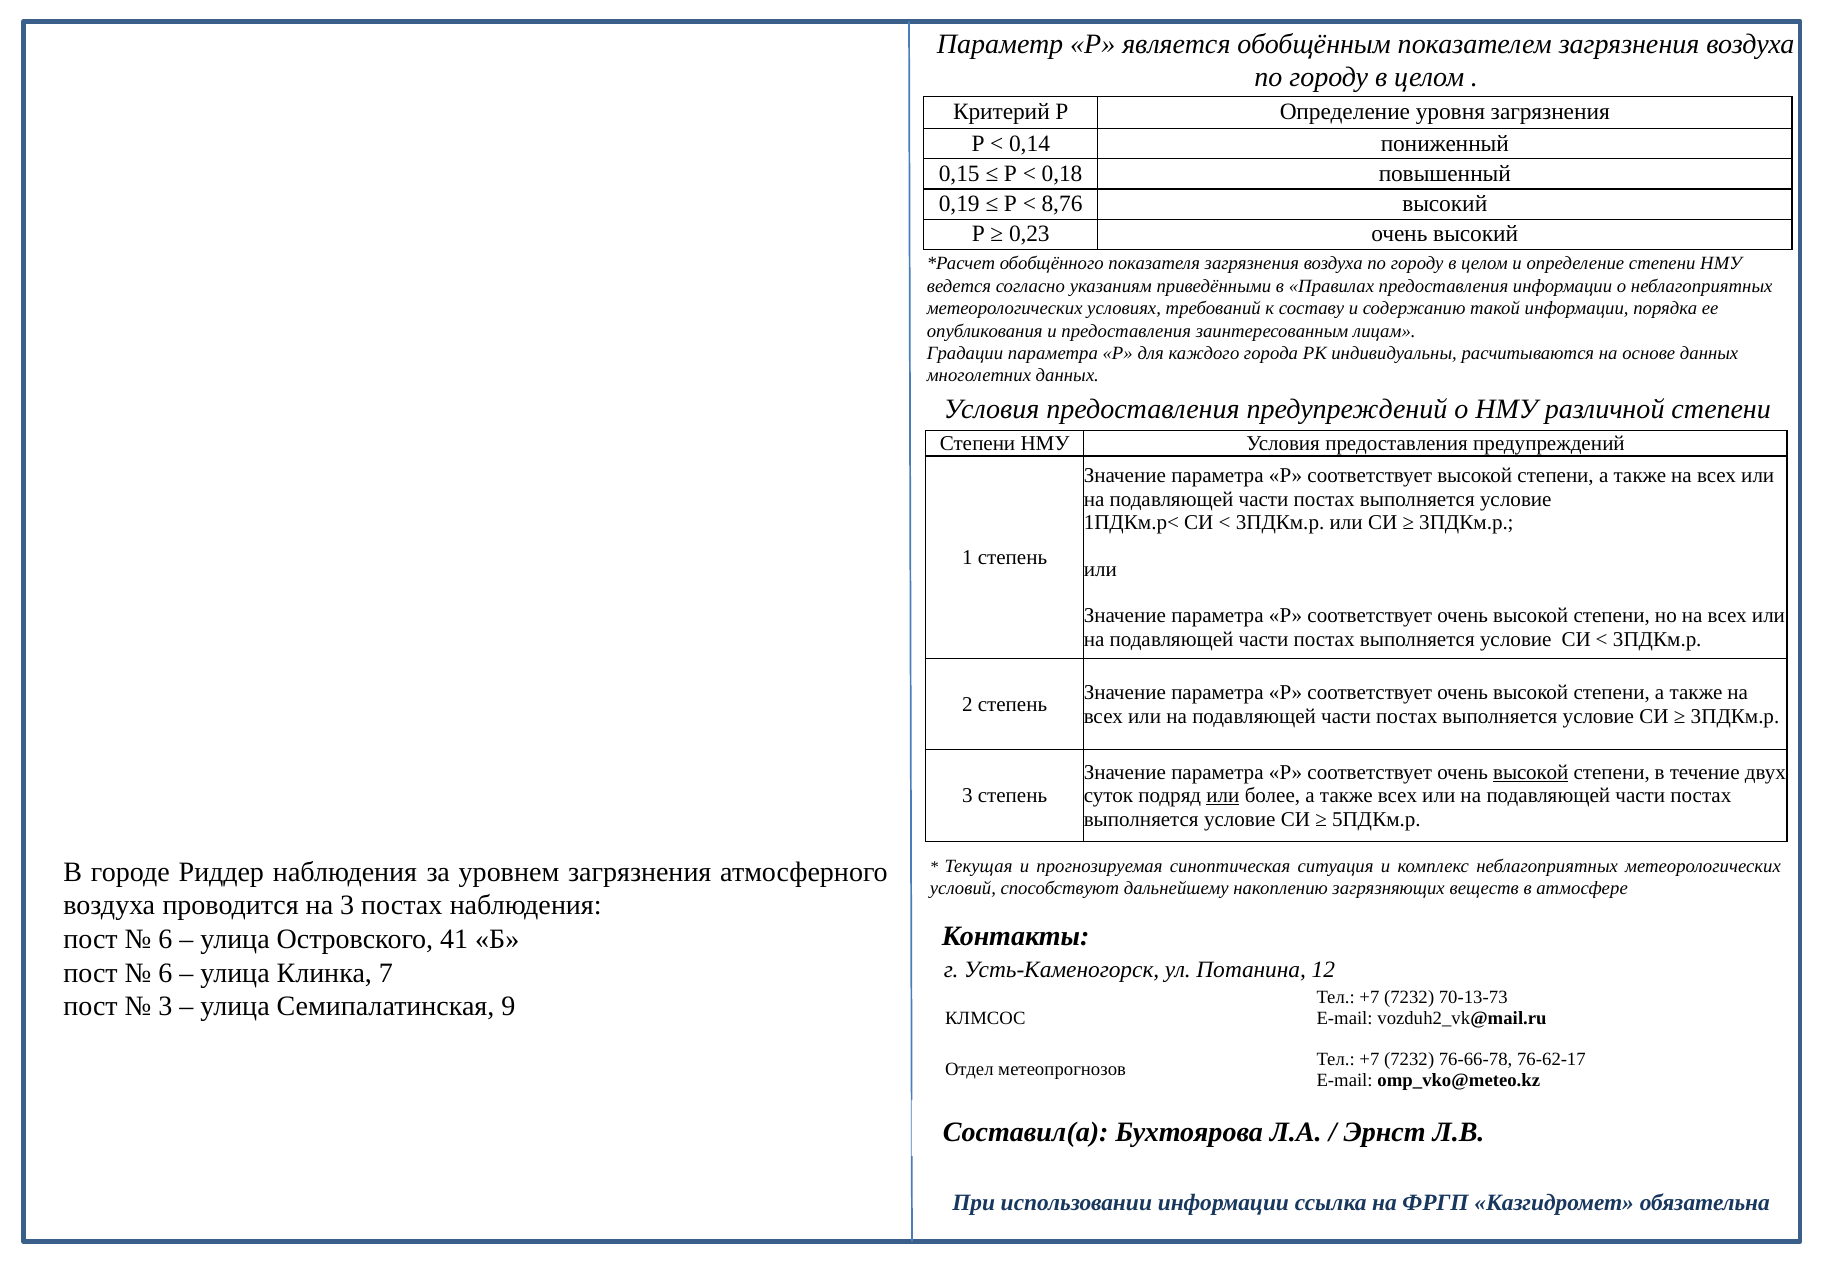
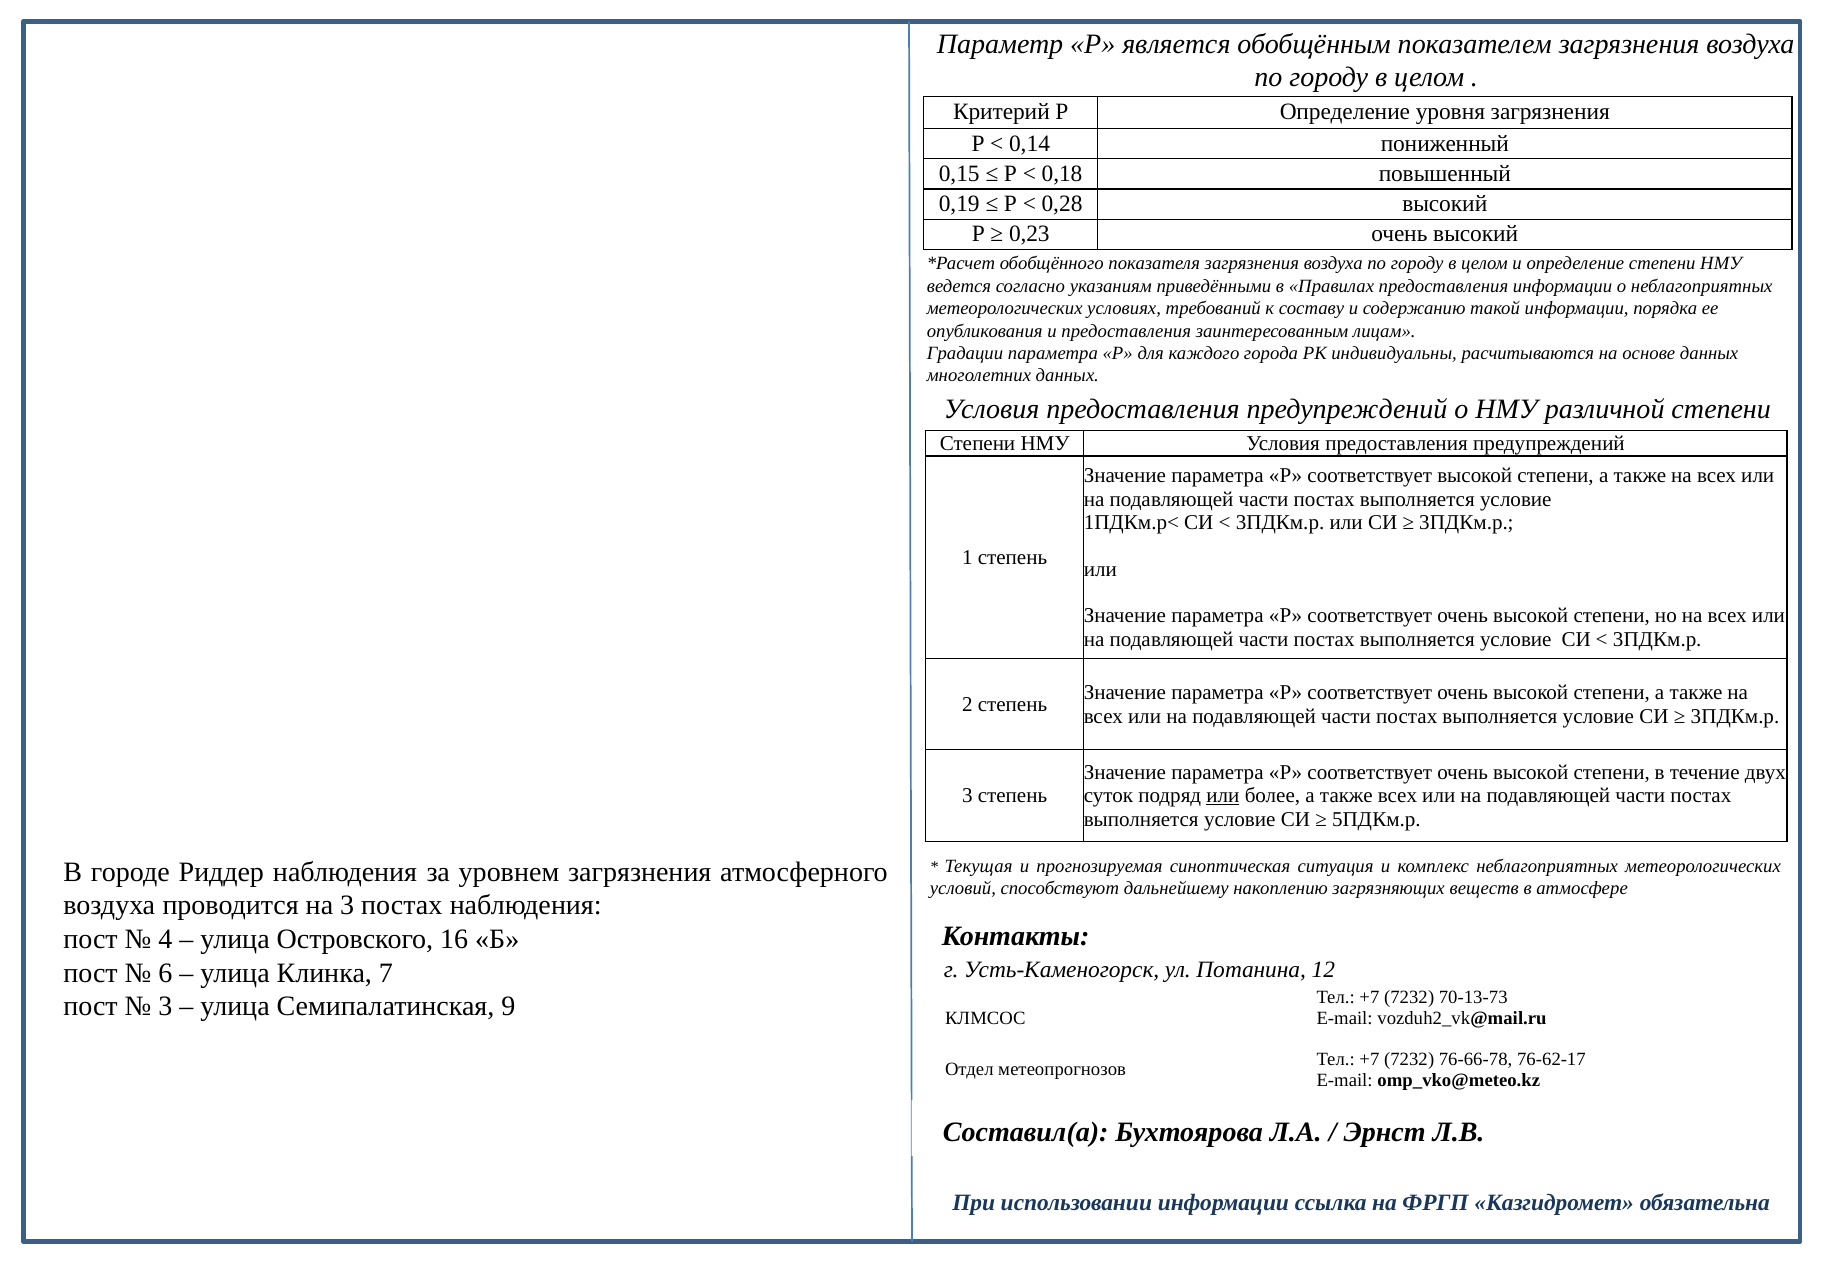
8,76: 8,76 -> 0,28
высокой at (1531, 772) underline: present -> none
6 at (165, 939): 6 -> 4
41: 41 -> 16
